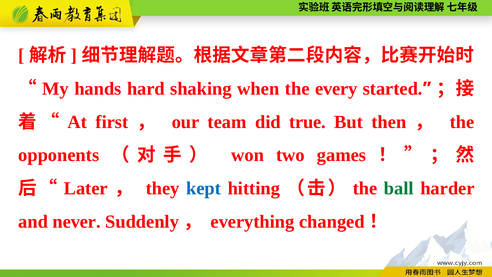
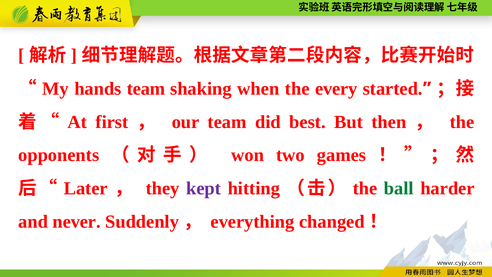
hands hard: hard -> team
true: true -> best
kept colour: blue -> purple
